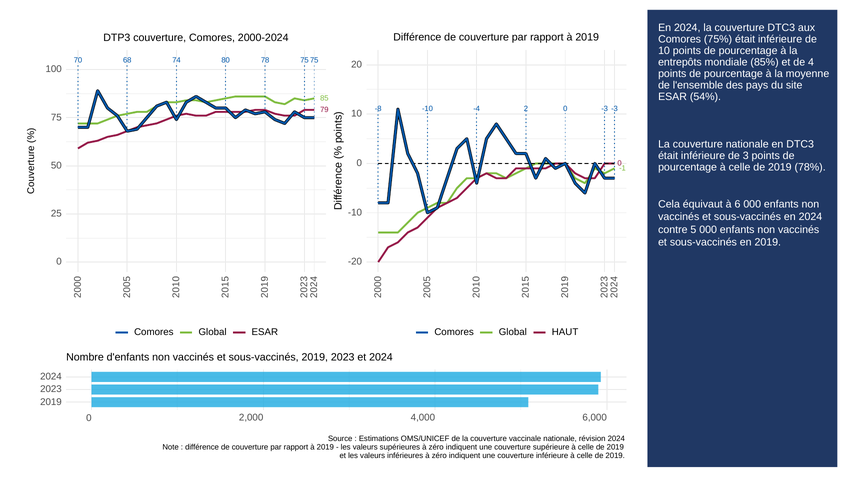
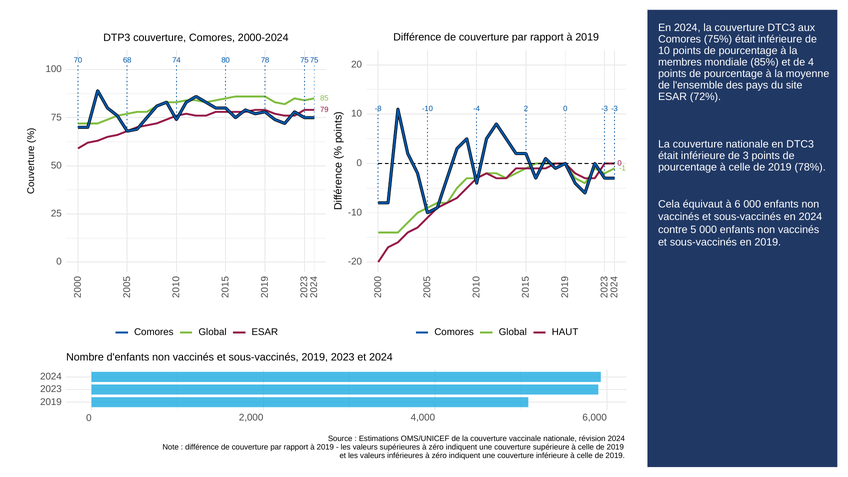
entrepôts: entrepôts -> membres
54%: 54% -> 72%
